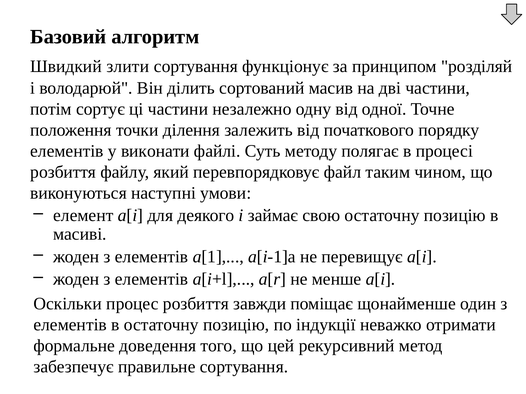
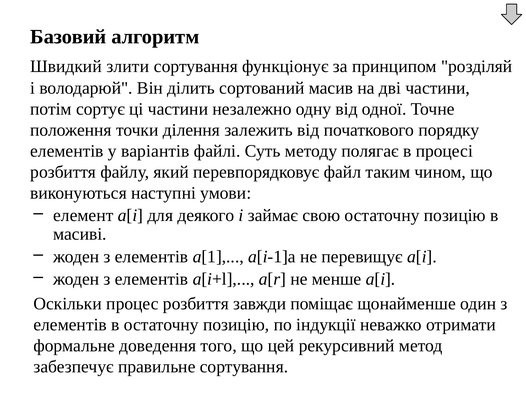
виконати: виконати -> варіантів
